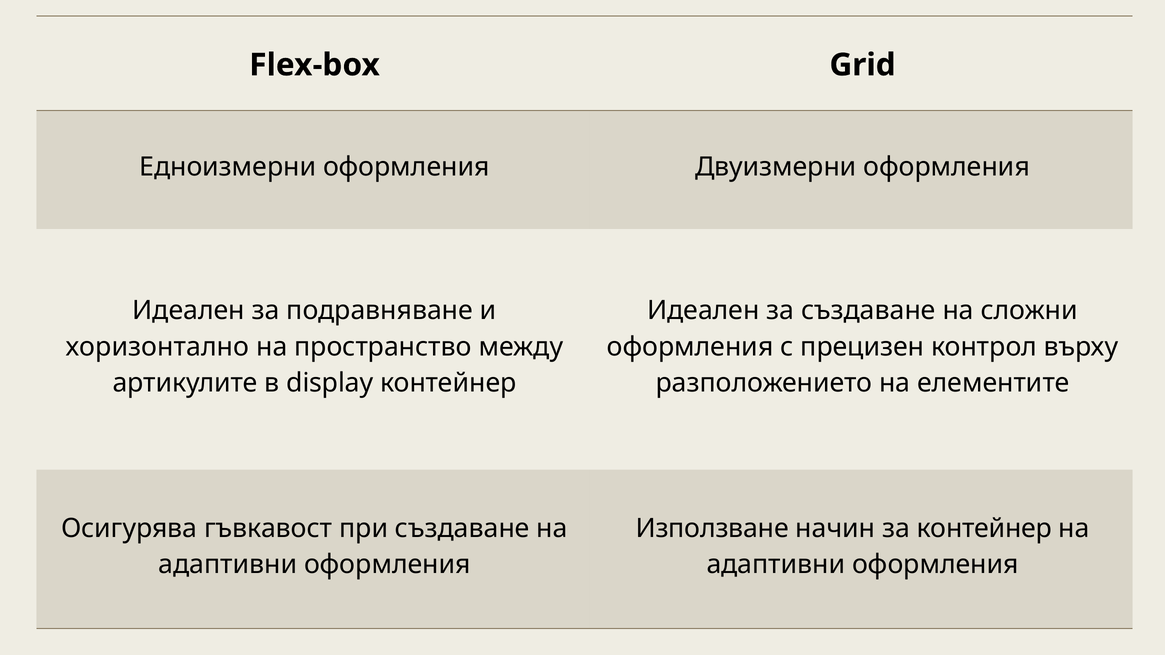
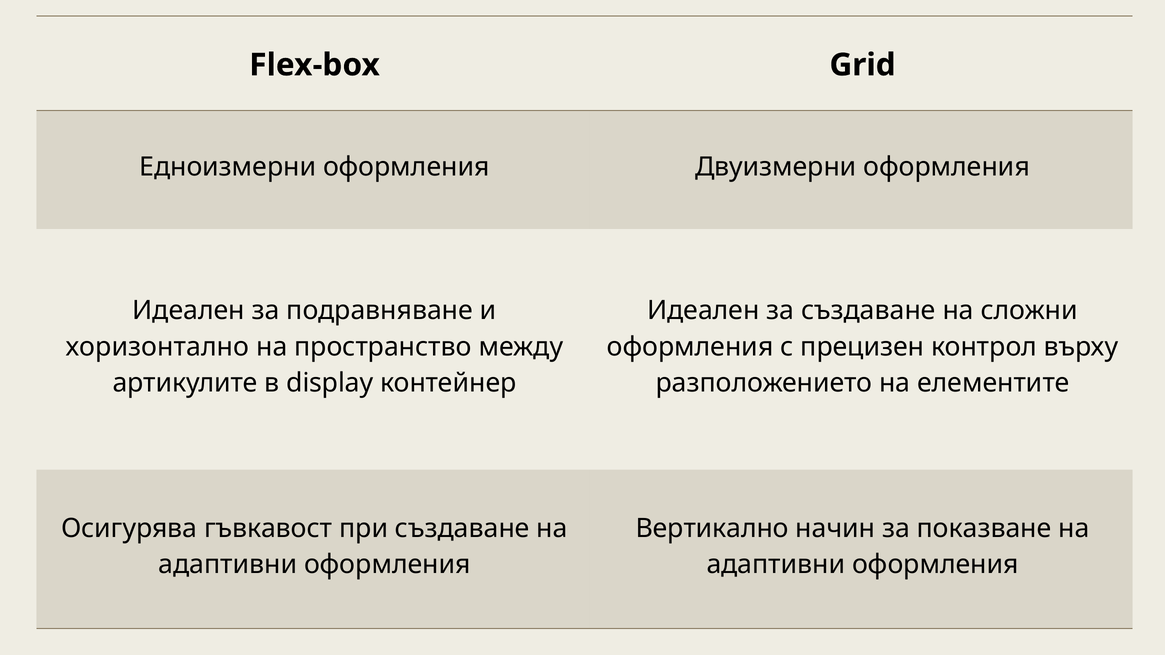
Използване: Използване -> Вертикално
за контейнер: контейнер -> показване
